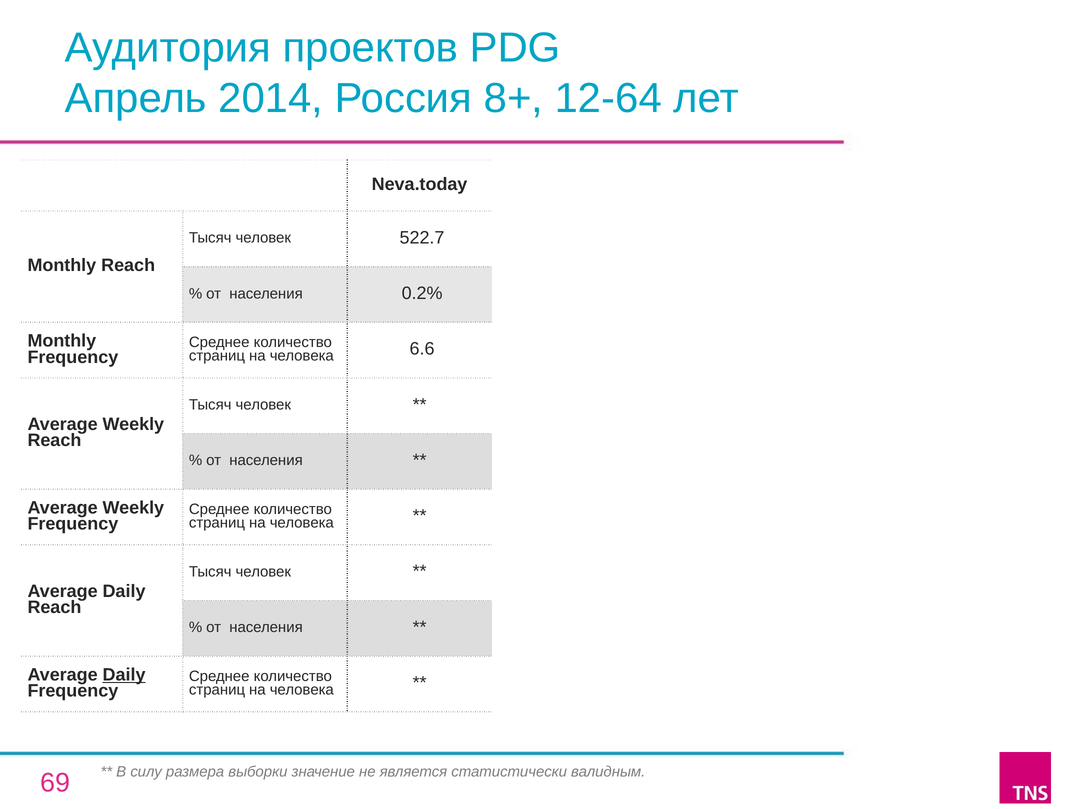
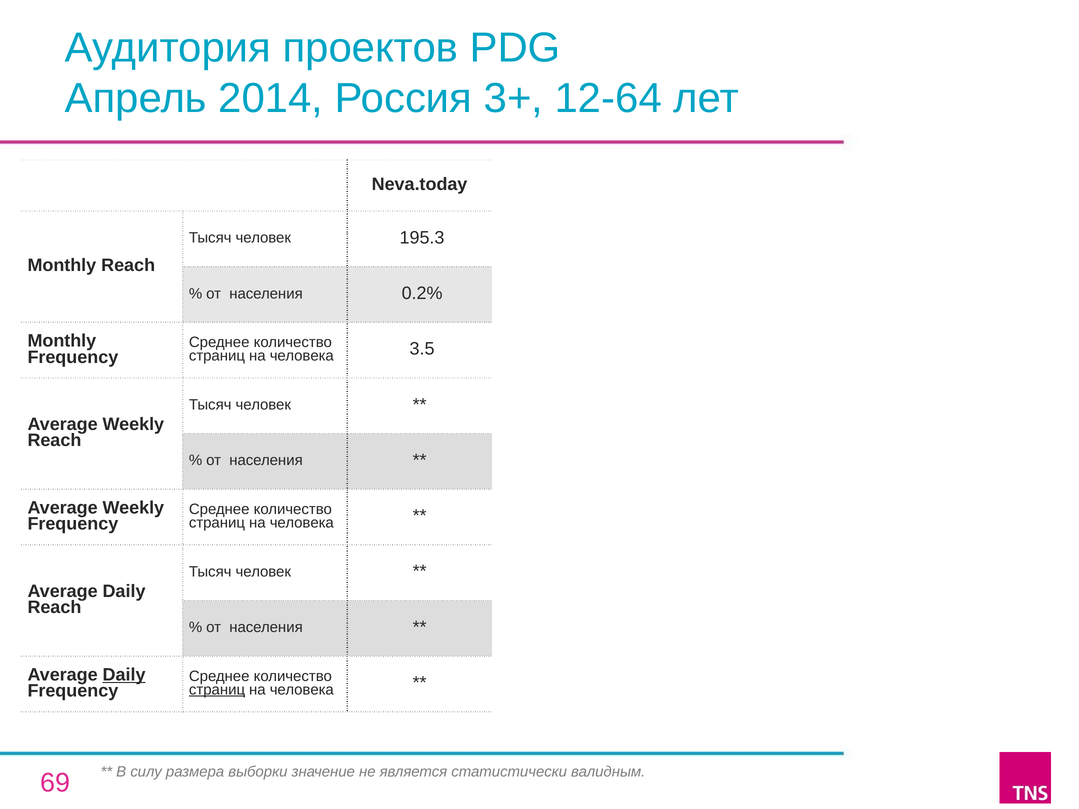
8+: 8+ -> 3+
522.7: 522.7 -> 195.3
6.6: 6.6 -> 3.5
страниц at (217, 690) underline: none -> present
